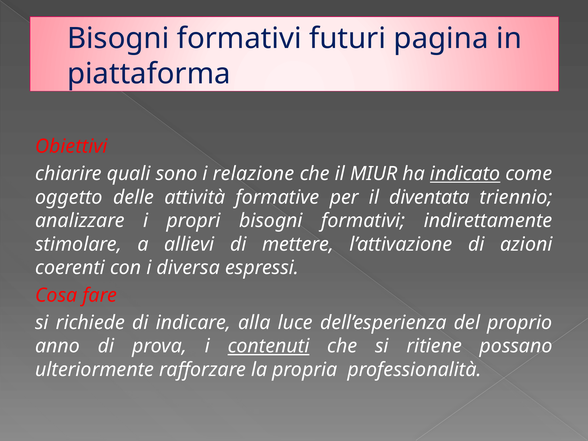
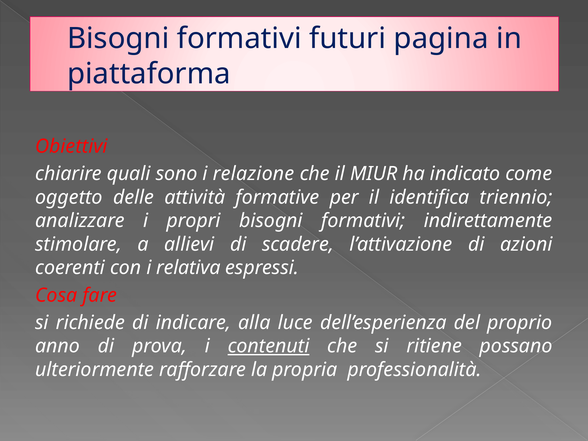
indicato underline: present -> none
diventata: diventata -> identifica
mettere: mettere -> scadere
diversa: diversa -> relativa
